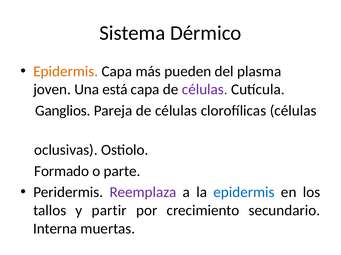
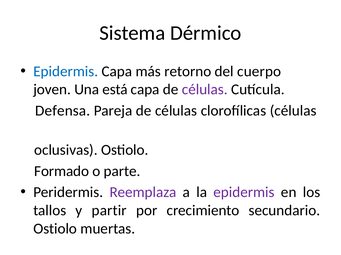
Epidermis at (66, 72) colour: orange -> blue
pueden: pueden -> retorno
plasma: plasma -> cuerpo
Ganglios: Ganglios -> Defensa
epidermis at (244, 193) colour: blue -> purple
Interna at (55, 229): Interna -> Ostiolo
